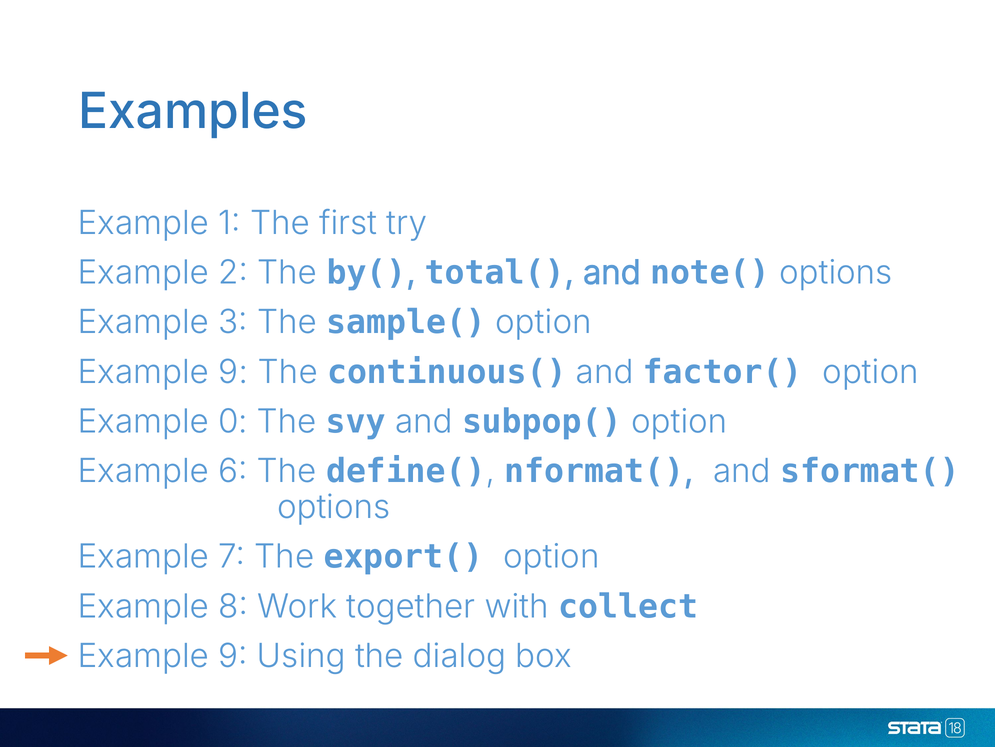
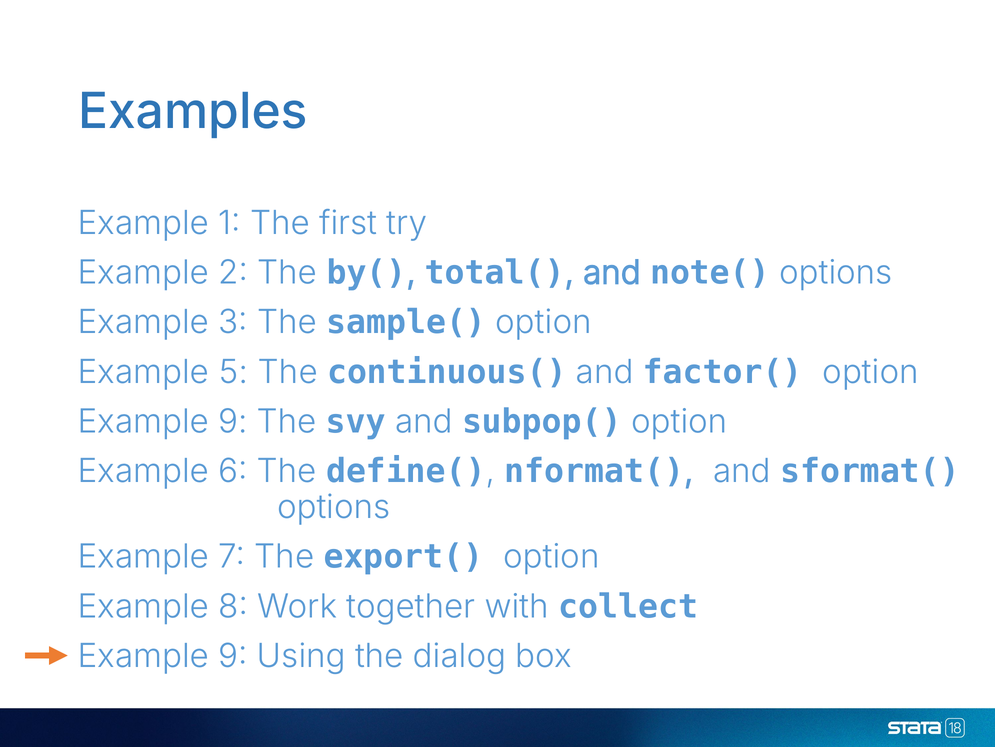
9 at (233, 372): 9 -> 5
0 at (233, 421): 0 -> 9
